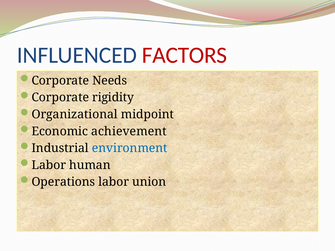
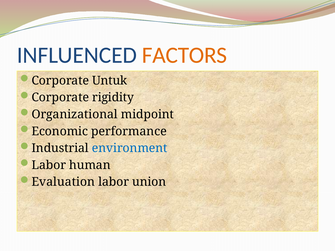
FACTORS colour: red -> orange
Needs: Needs -> Untuk
achievement: achievement -> performance
Operations: Operations -> Evaluation
